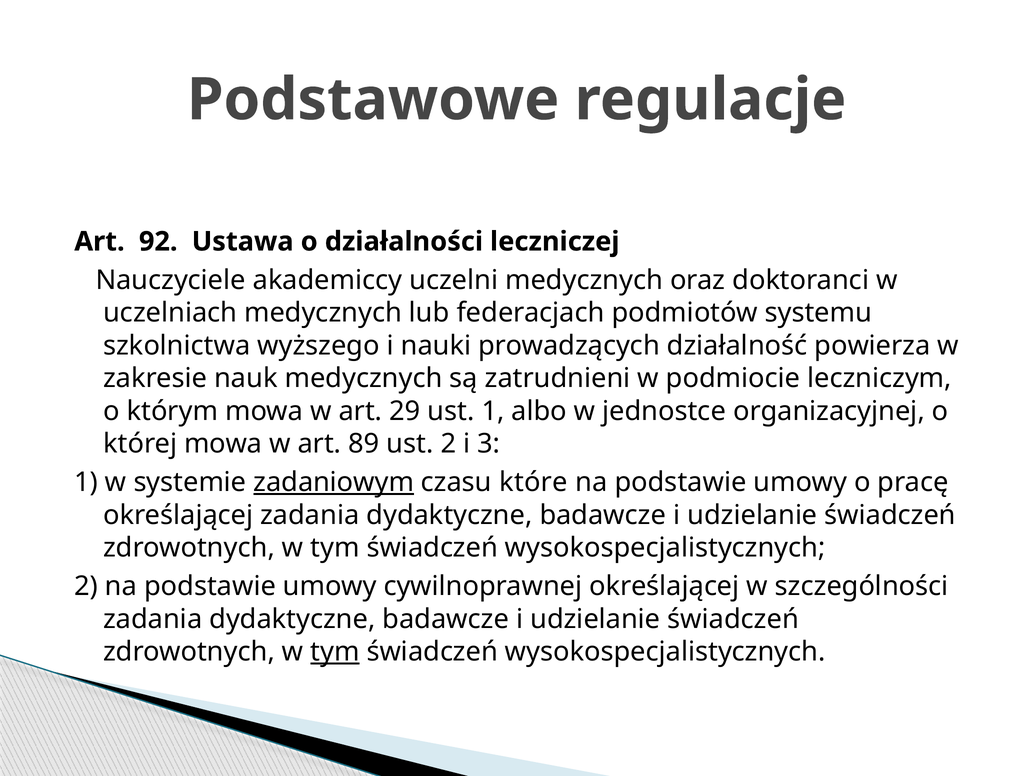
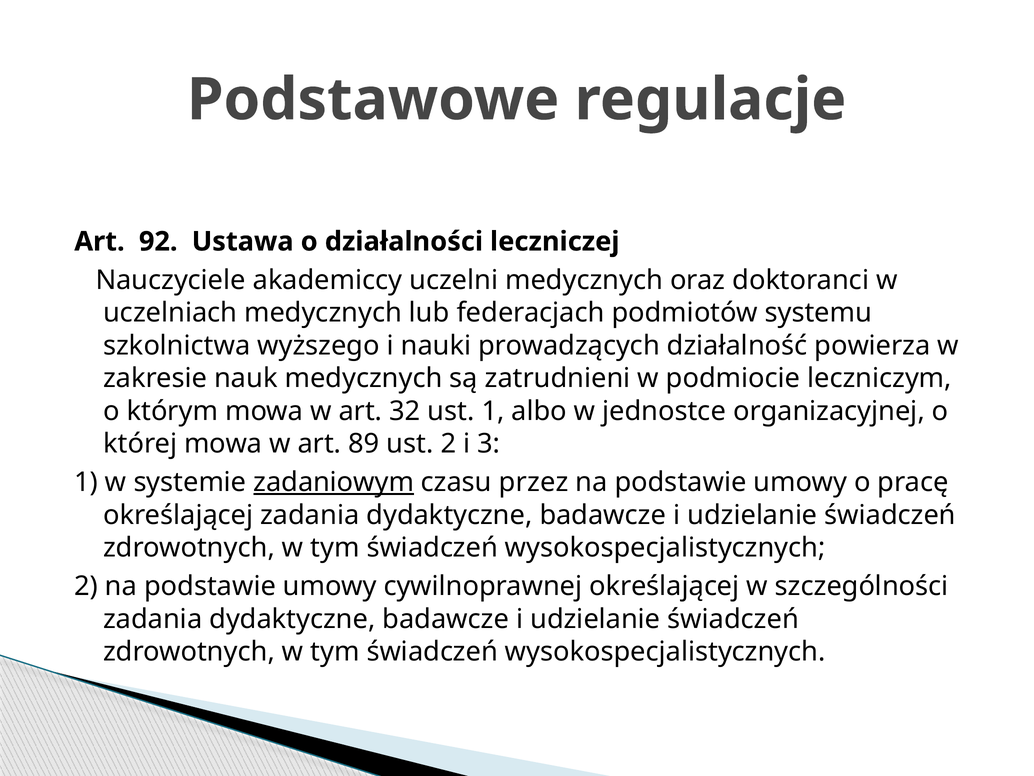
29: 29 -> 32
które: które -> przez
tym at (335, 651) underline: present -> none
